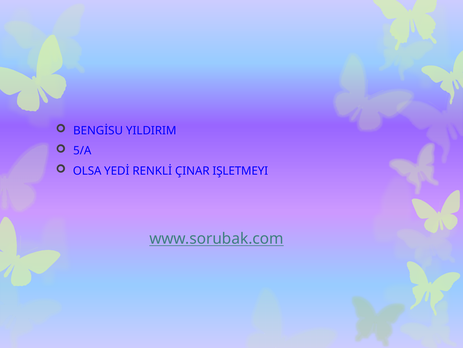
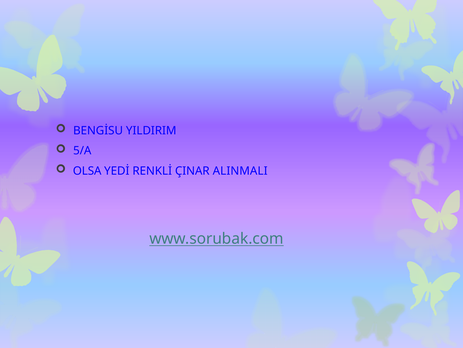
IŞLETMEYI: IŞLETMEYI -> ALINMALI
